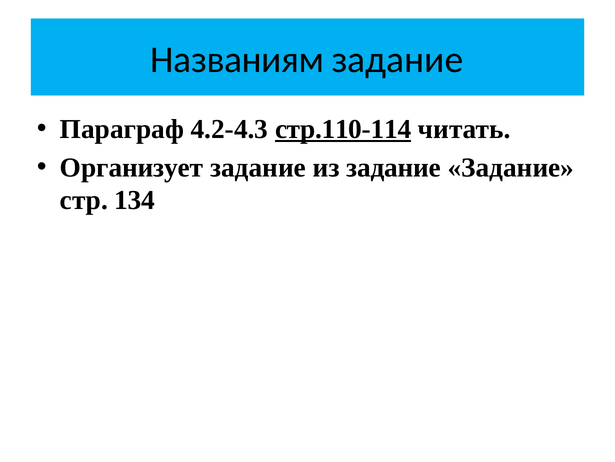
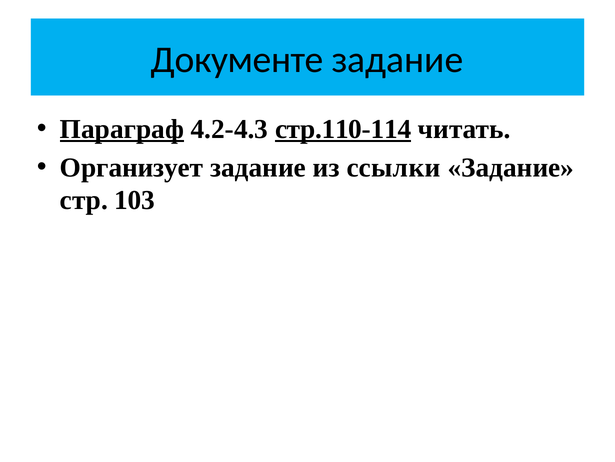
Названиям: Названиям -> Документе
Параграф underline: none -> present
из задание: задание -> ссылки
134: 134 -> 103
